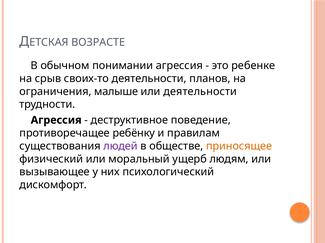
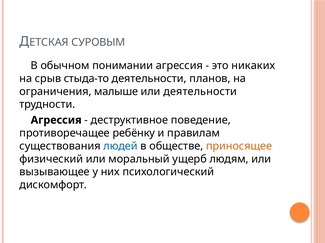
ВОЗРАСТЕ: ВОЗРАСТЕ -> СУРОВЫМ
ребенке: ребенке -> никаких
своих-то: своих-то -> стыда-то
людей colour: purple -> blue
